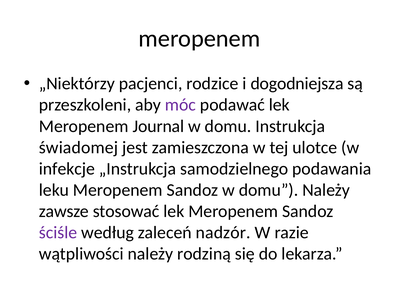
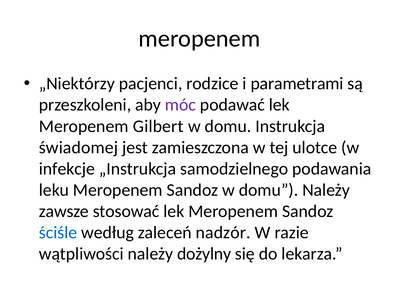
dogodniejsza: dogodniejsza -> parametrami
Journal: Journal -> Gilbert
ściśle colour: purple -> blue
rodziną: rodziną -> dożylny
